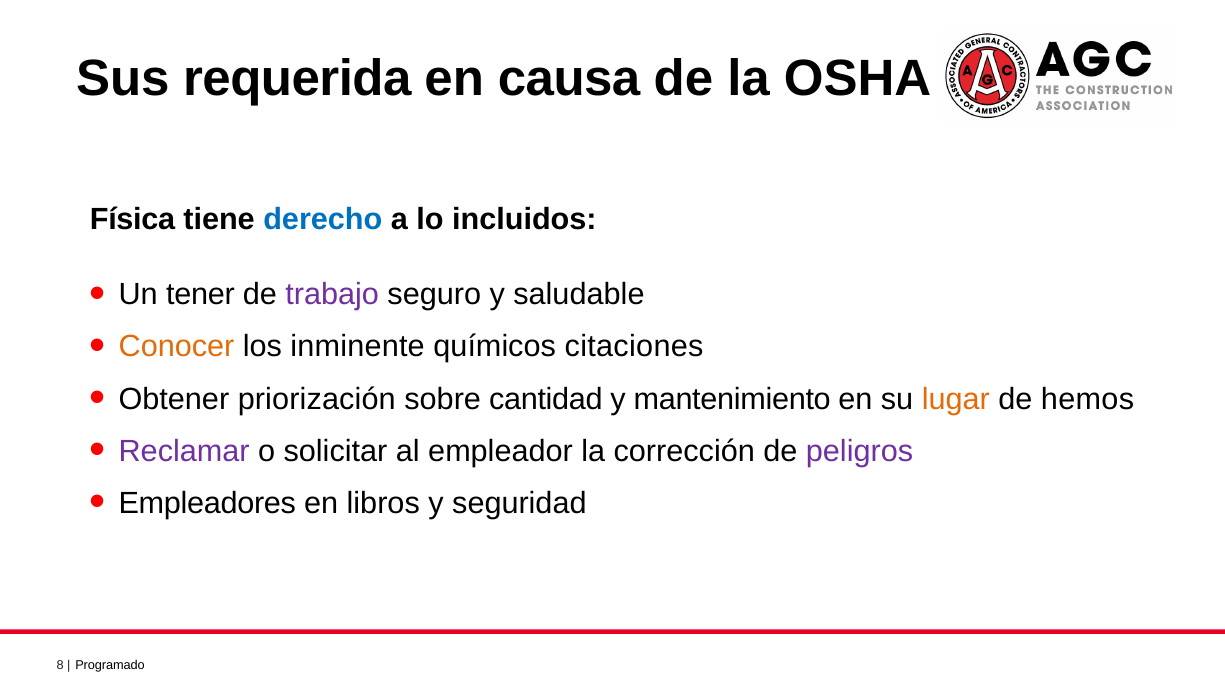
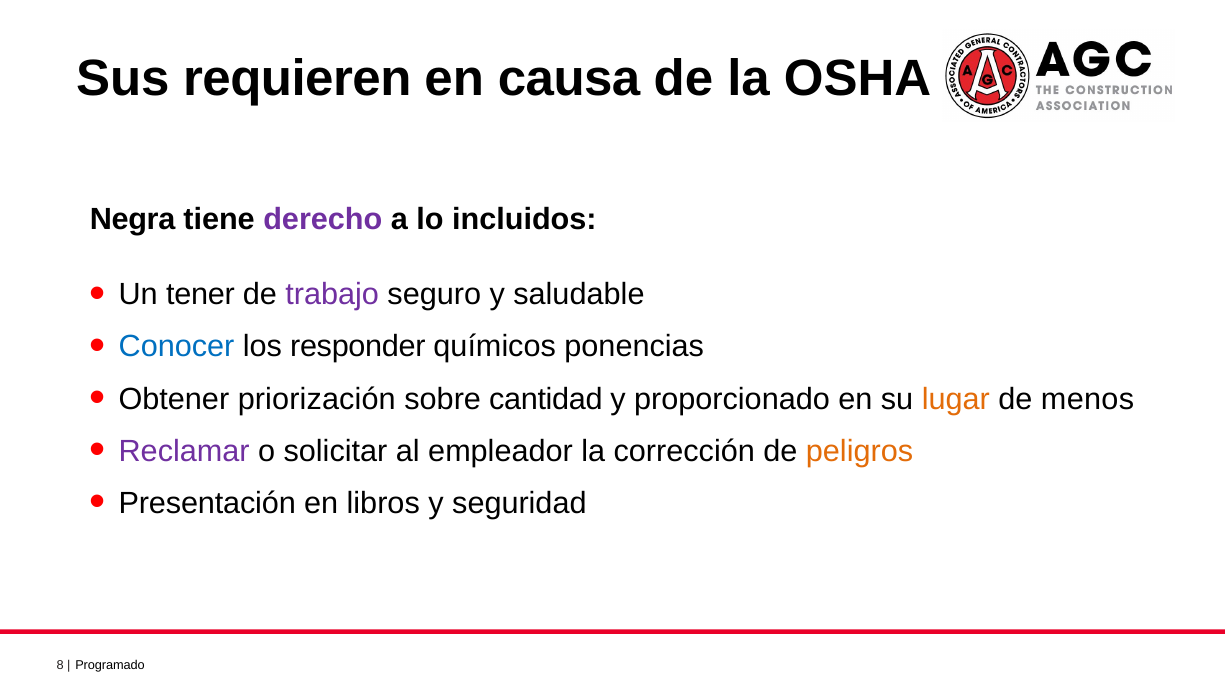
requerida: requerida -> requieren
Física: Física -> Negra
derecho colour: blue -> purple
Conocer colour: orange -> blue
inminente: inminente -> responder
citaciones: citaciones -> ponencias
mantenimiento: mantenimiento -> proporcionado
hemos: hemos -> menos
peligros colour: purple -> orange
Empleadores: Empleadores -> Presentación
